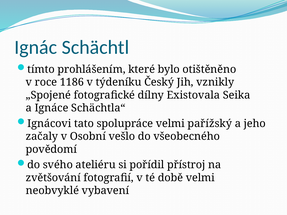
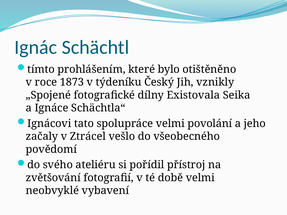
1186: 1186 -> 1873
pařížský: pařížský -> povolání
Osobní: Osobní -> Ztrácel
